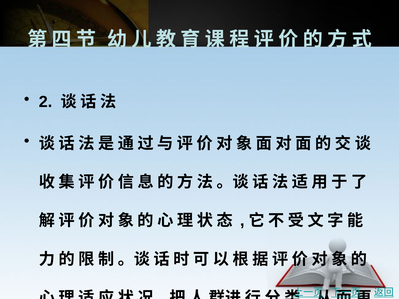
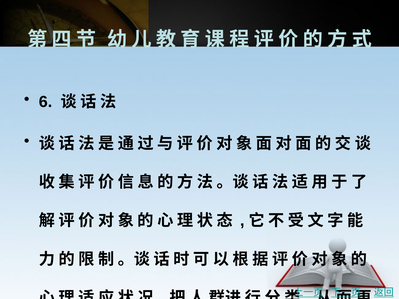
2: 2 -> 6
